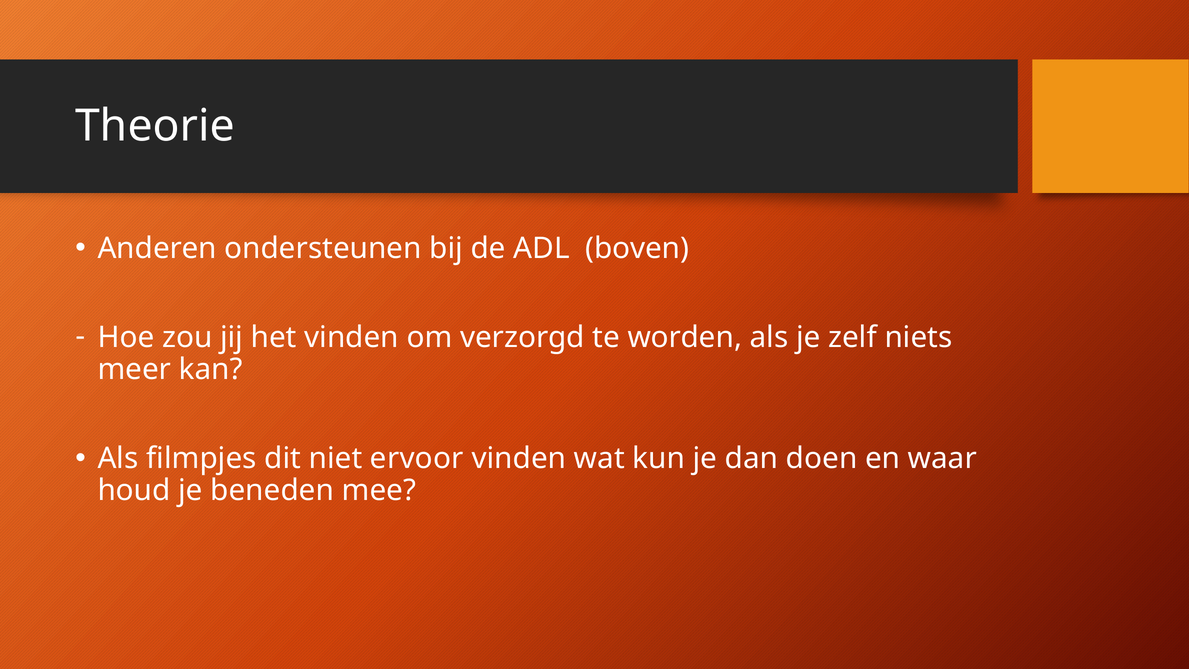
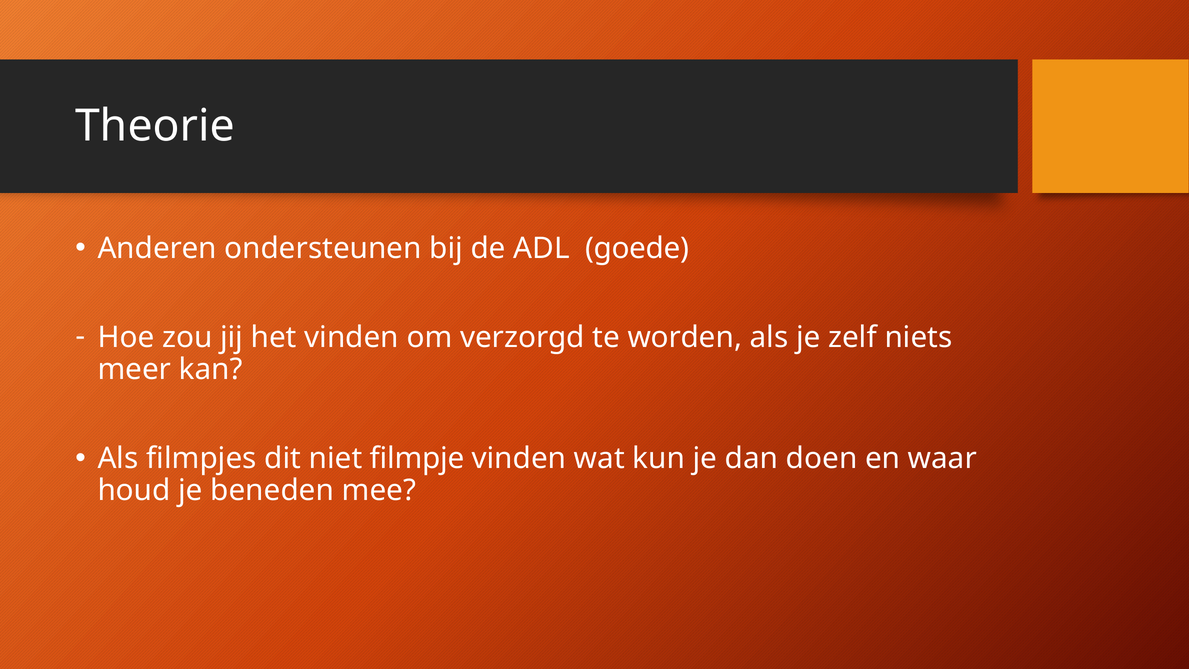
boven: boven -> goede
ervoor: ervoor -> filmpje
